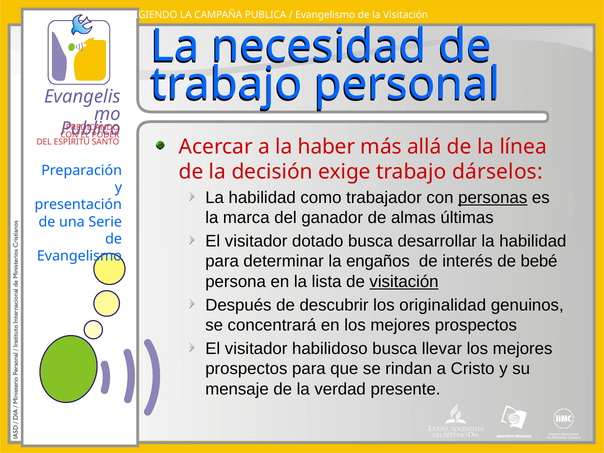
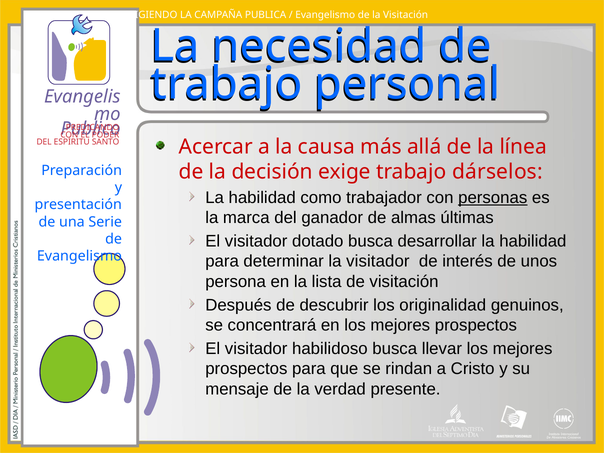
haber: haber -> causa
la engaños: engaños -> visitador
bebé: bebé -> unos
visitación at (404, 282) underline: present -> none
